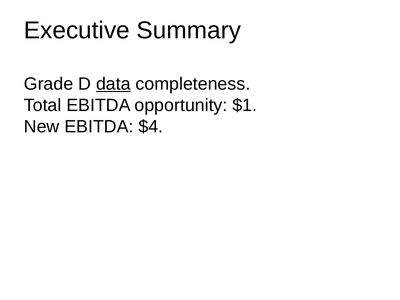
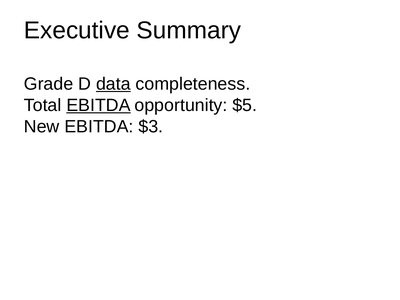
EBITDA at (99, 105) underline: none -> present
$1: $1 -> $5
$4: $4 -> $3
